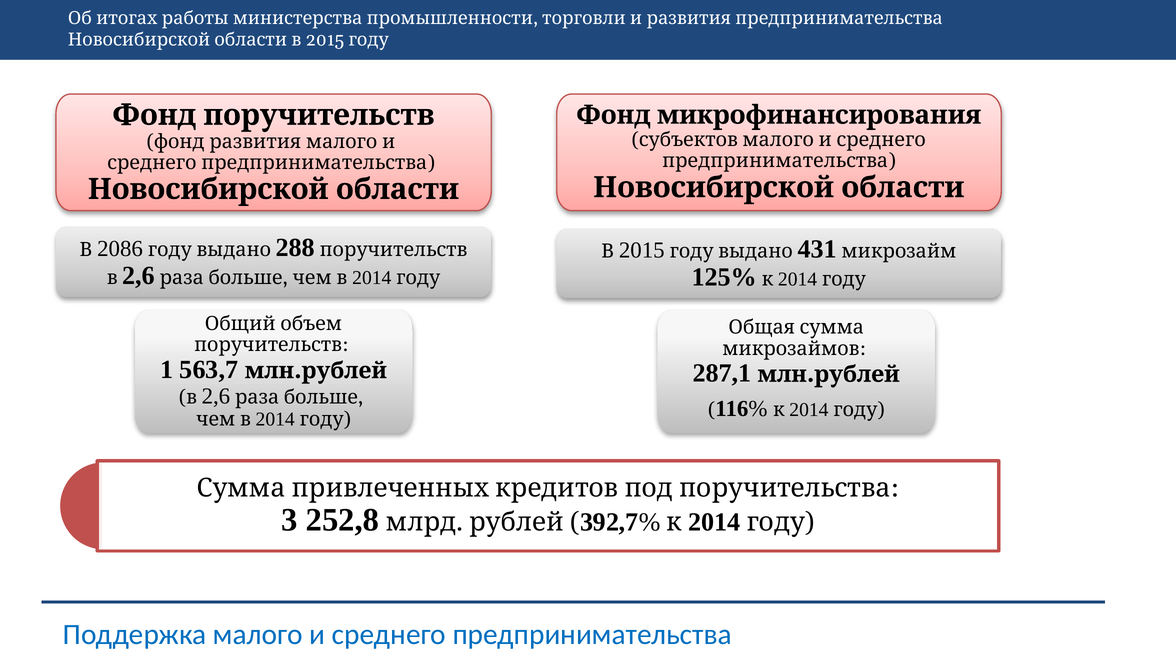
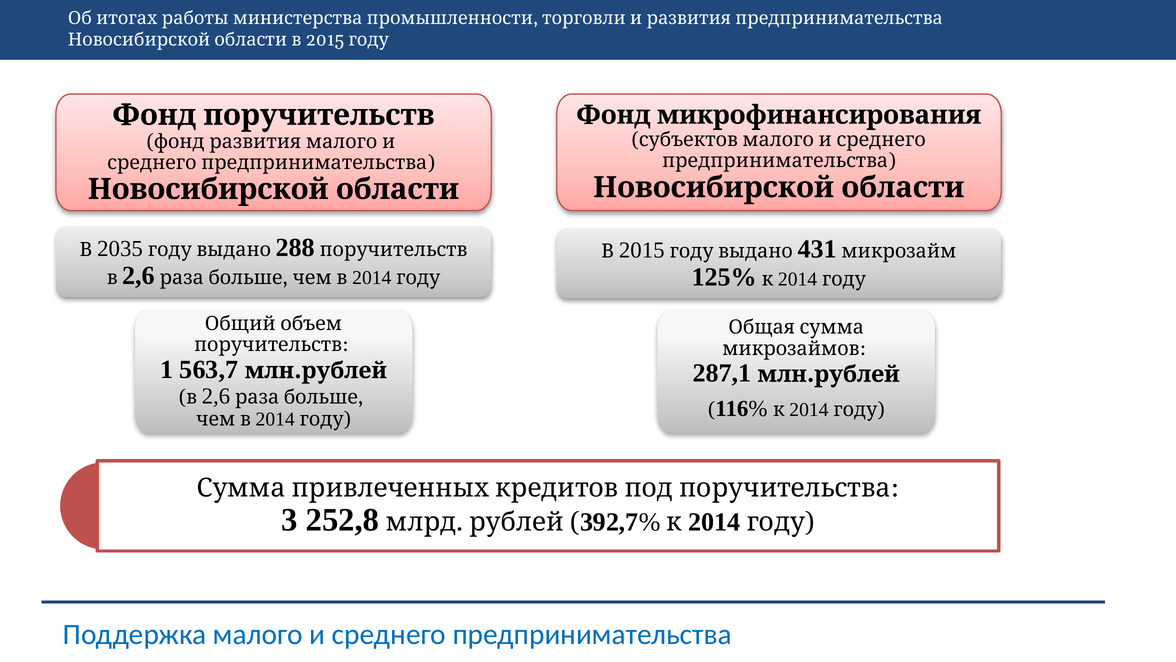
2086: 2086 -> 2035
